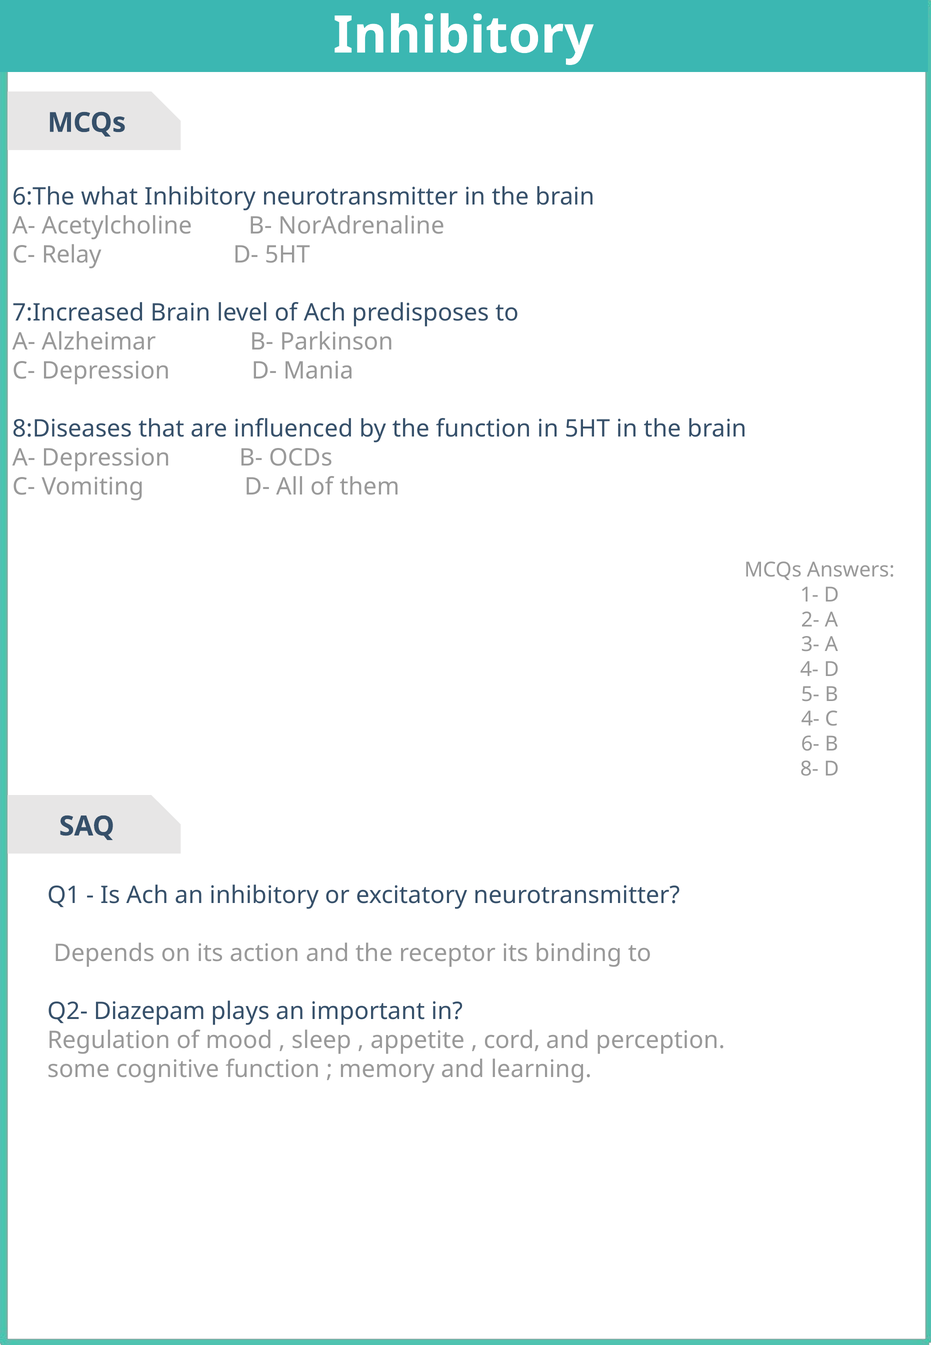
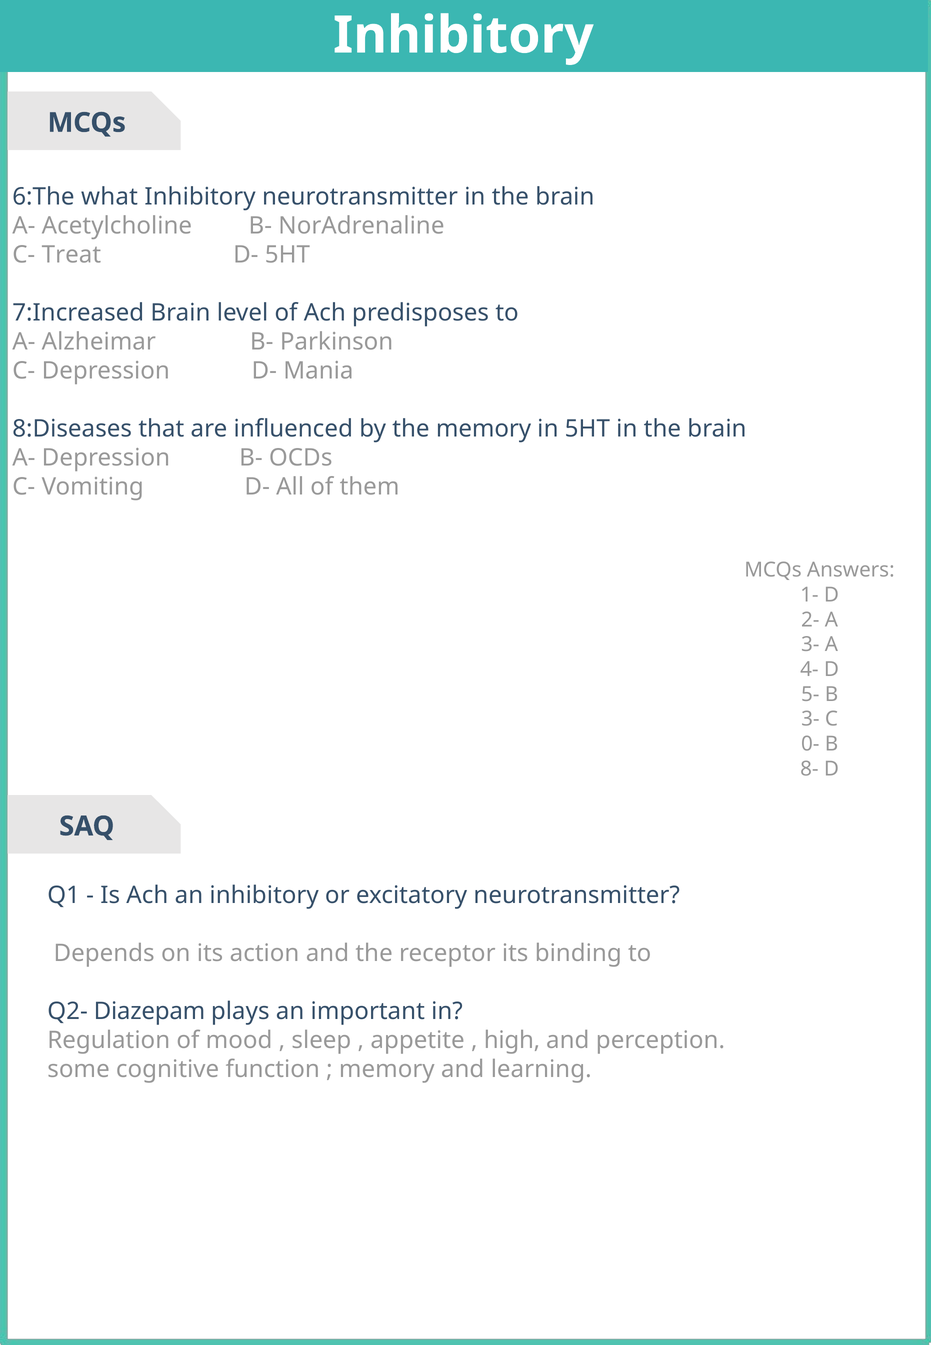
Relay: Relay -> Treat
the function: function -> memory
4- at (810, 719): 4- -> 3-
6-: 6- -> 0-
cord: cord -> high
